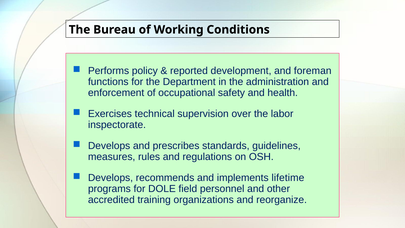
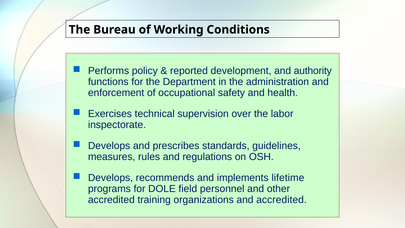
foreman: foreman -> authority
and reorganize: reorganize -> accredited
